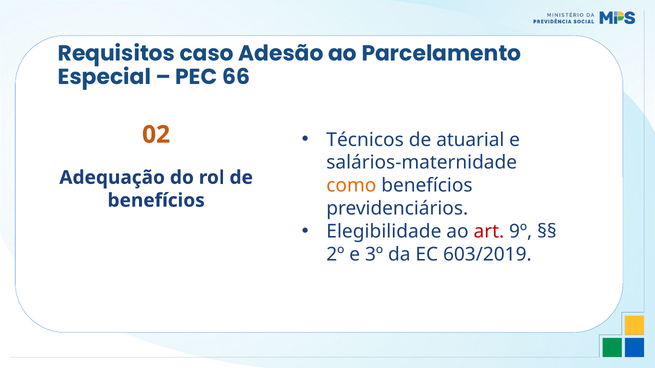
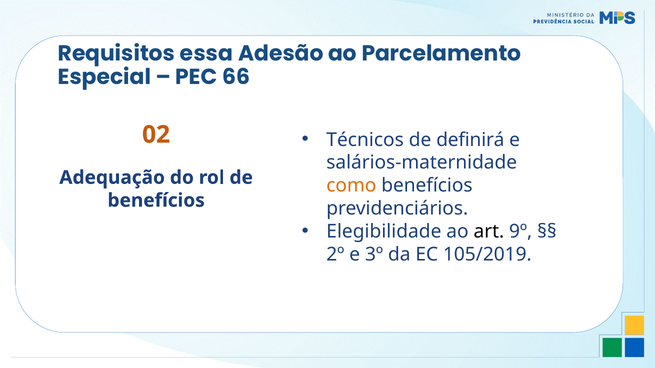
caso: caso -> essa
atuarial: atuarial -> definirá
art colour: red -> black
603/2019: 603/2019 -> 105/2019
